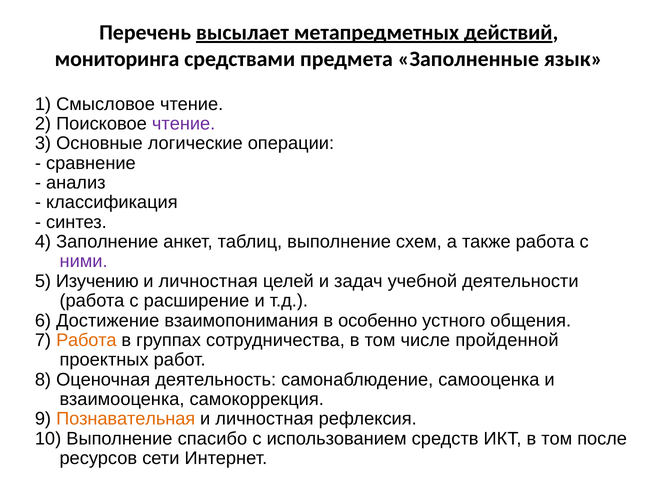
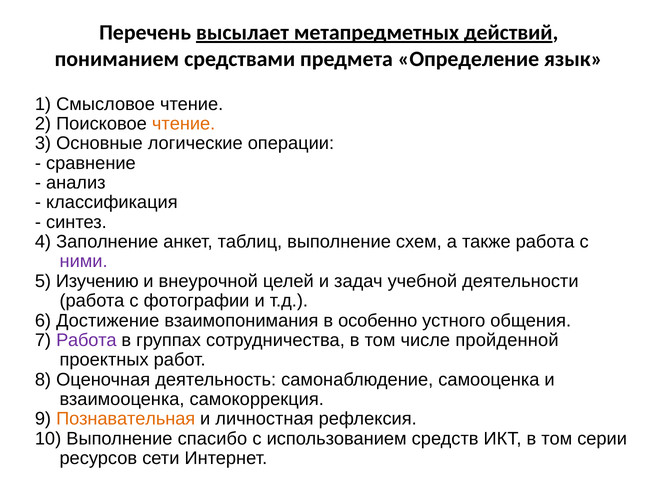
мониторинга: мониторинга -> пониманием
Заполненные: Заполненные -> Определение
чтение at (184, 124) colour: purple -> orange
личностная at (208, 281): личностная -> внеурочной
расширение: расширение -> фотографии
Работа at (86, 340) colour: orange -> purple
после: после -> серии
